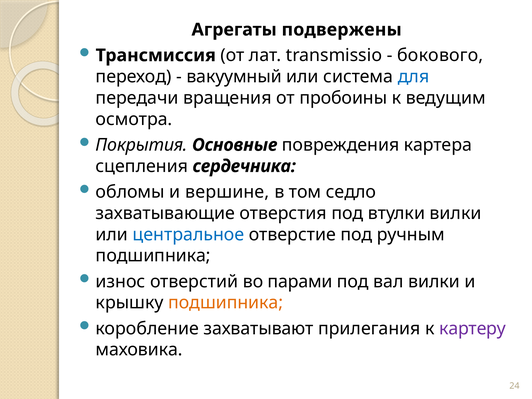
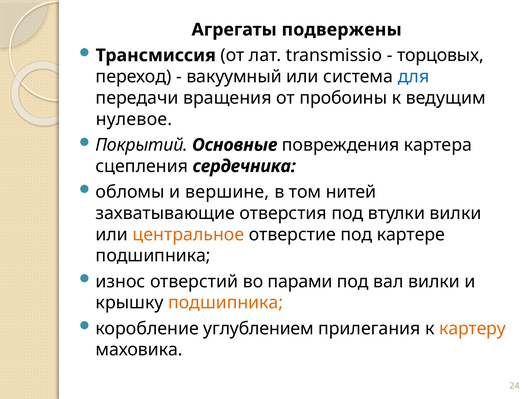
бокового: бокового -> торцовых
осмотра: осмотра -> нулевое
Покрытия: Покрытия -> Покрытий
седло: седло -> нитей
центральное colour: blue -> orange
ручным: ручным -> картере
захватывают: захватывают -> углублением
картеру colour: purple -> orange
